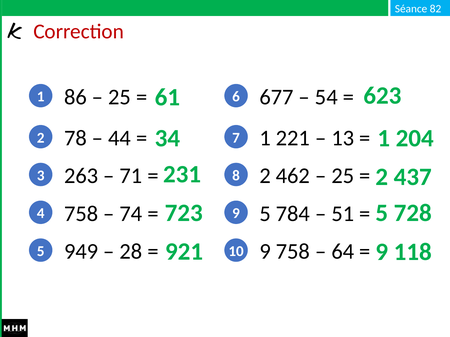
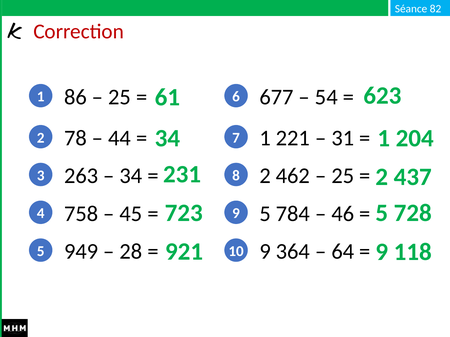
13: 13 -> 31
71 at (131, 176): 71 -> 34
74: 74 -> 45
51: 51 -> 46
9 758: 758 -> 364
